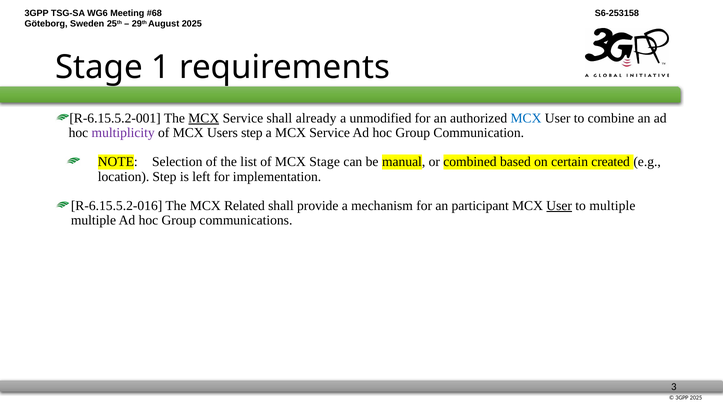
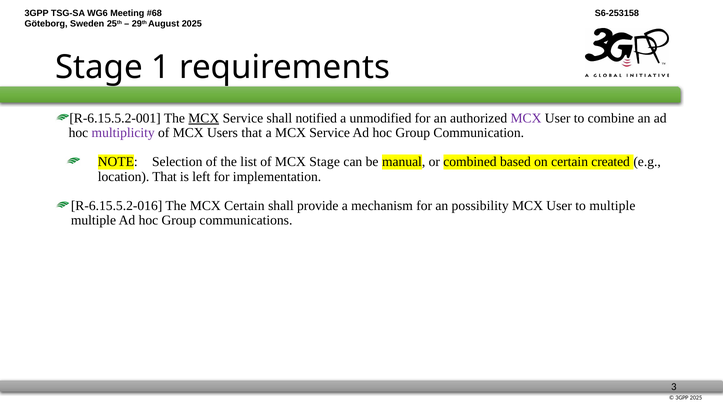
already: already -> notified
MCX at (526, 118) colour: blue -> purple
Users step: step -> that
location Step: Step -> That
MCX Related: Related -> Certain
participant: participant -> possibility
User at (559, 205) underline: present -> none
